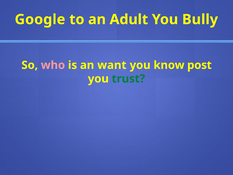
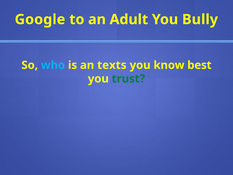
who colour: pink -> light blue
want: want -> texts
post: post -> best
